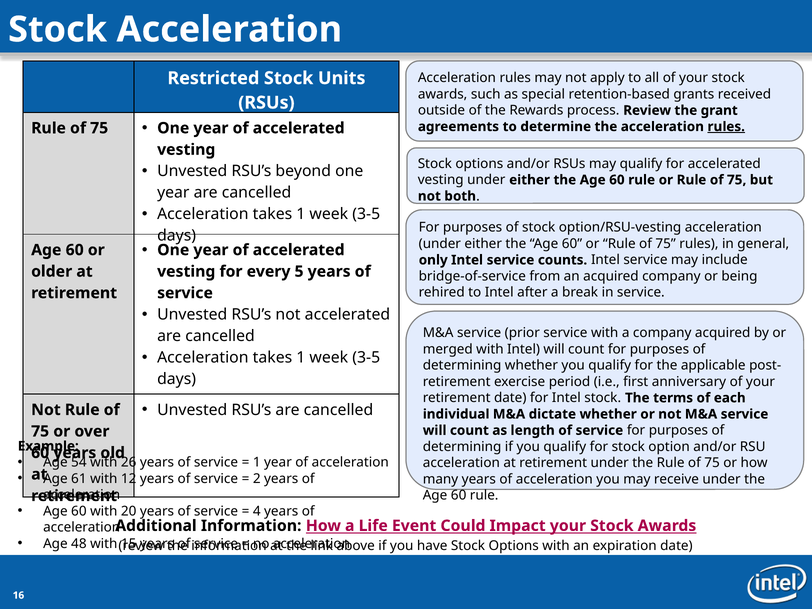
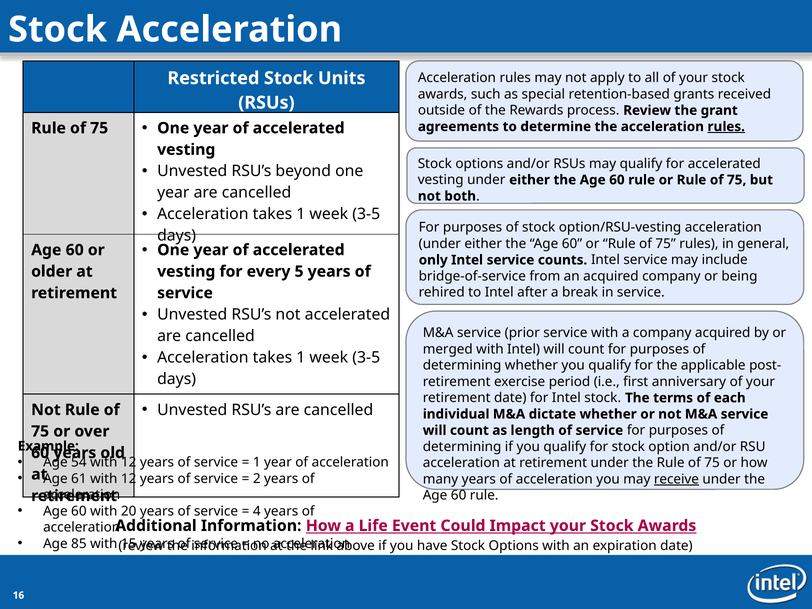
26 at (129, 462): 26 -> 12
receive underline: none -> present
48: 48 -> 85
